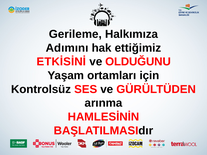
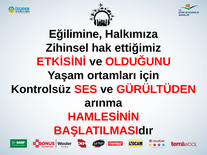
Gerileme: Gerileme -> Eğilimine
Adımını: Adımını -> Zihinsel
